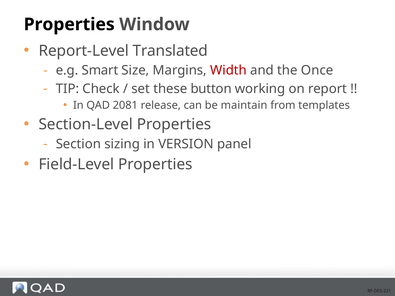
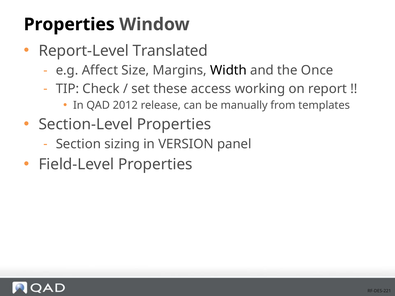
Smart: Smart -> Affect
Width colour: red -> black
button: button -> access
2081: 2081 -> 2012
maintain: maintain -> manually
